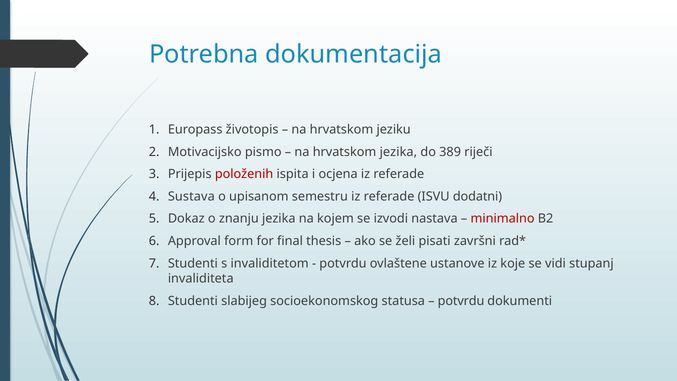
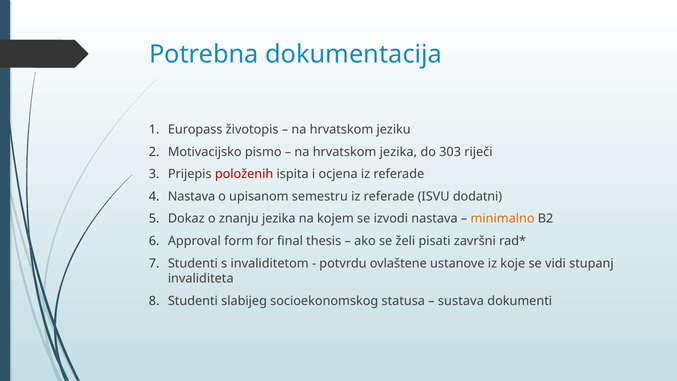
389: 389 -> 303
Sustava at (191, 196): Sustava -> Nastava
minimalno colour: red -> orange
potvrdu at (461, 301): potvrdu -> sustava
